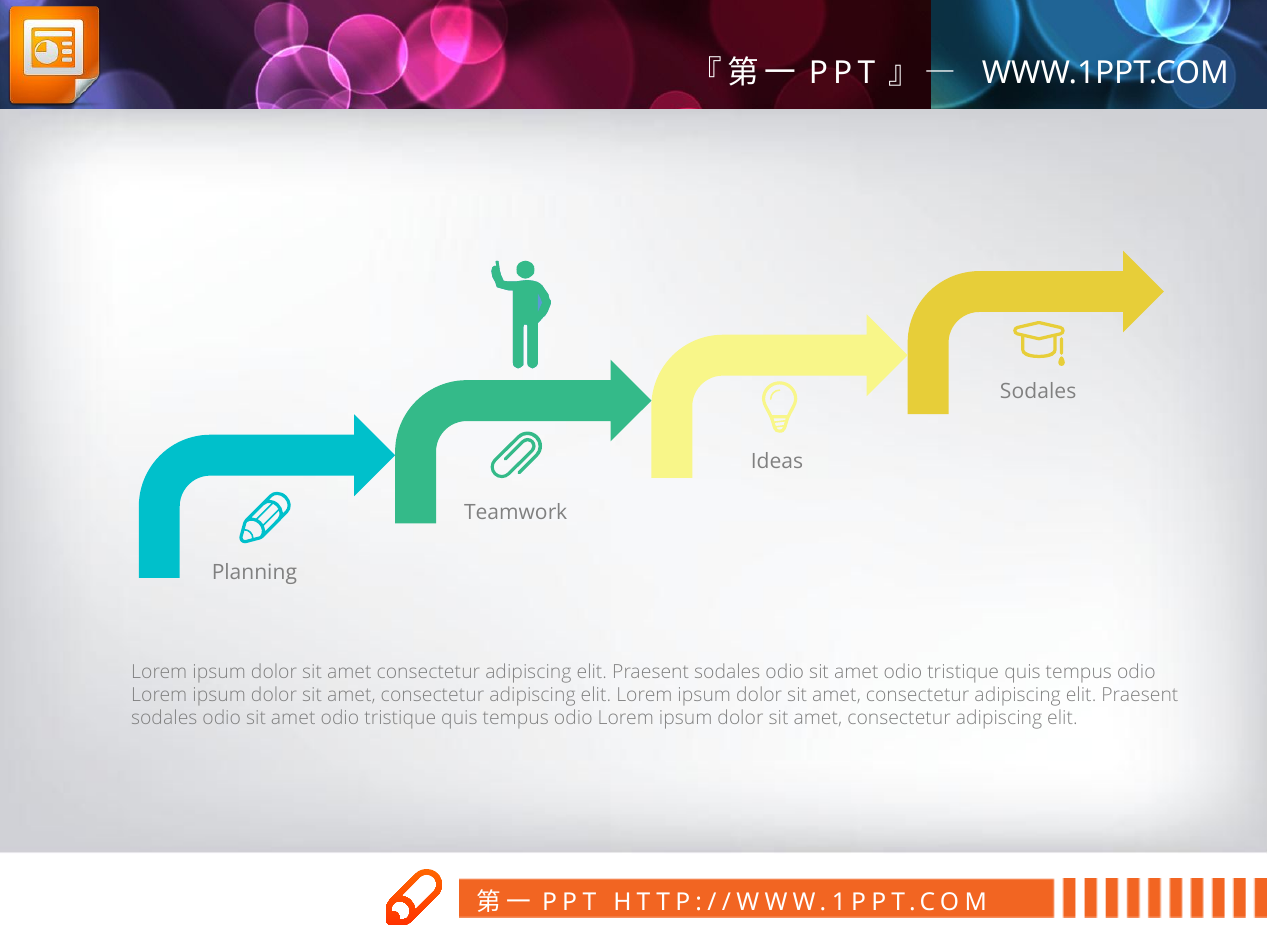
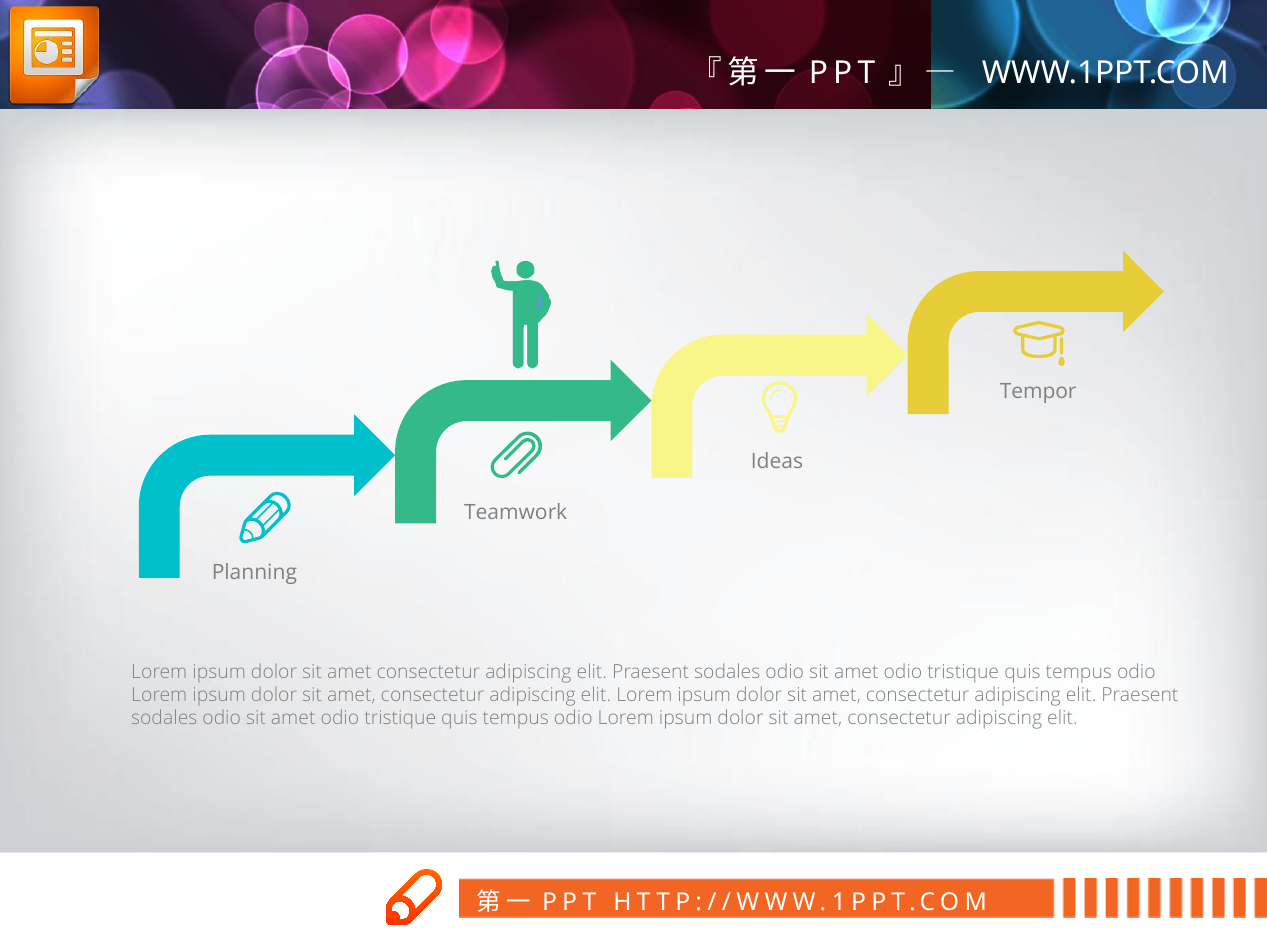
Sodales at (1038, 392): Sodales -> Tempor
